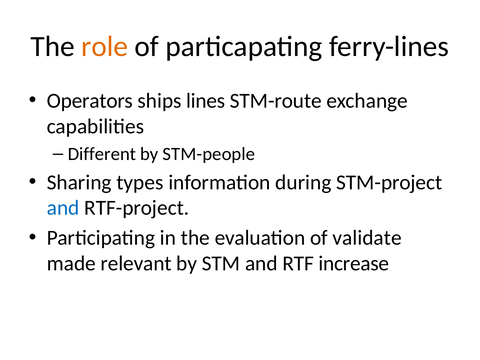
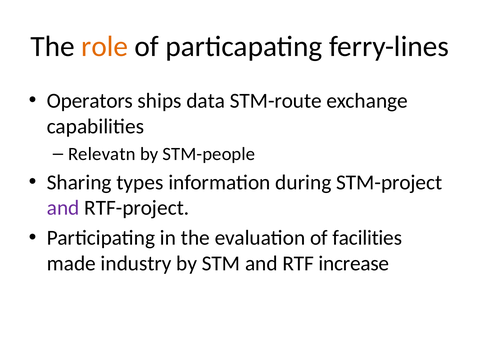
lines: lines -> data
Different: Different -> Relevatn
and at (63, 208) colour: blue -> purple
validate: validate -> facilities
relevant: relevant -> industry
